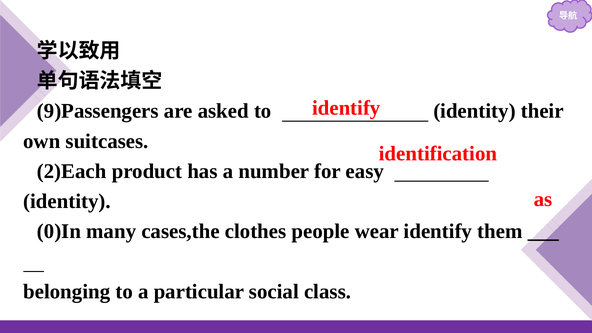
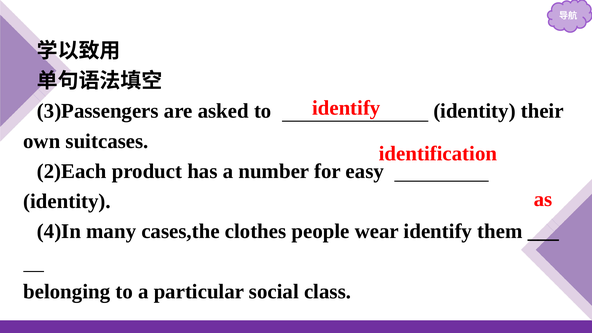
9)Passengers: 9)Passengers -> 3)Passengers
0)In: 0)In -> 4)In
